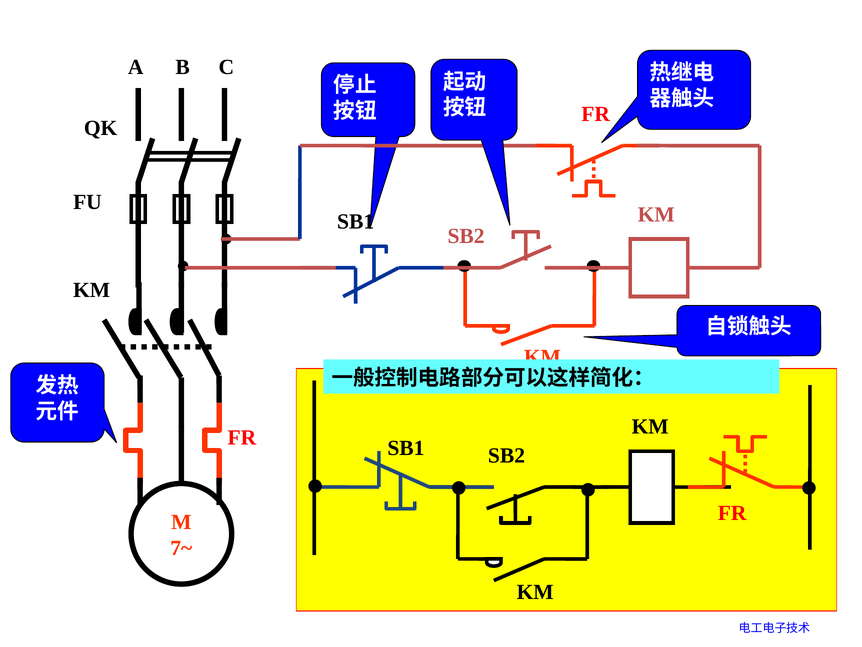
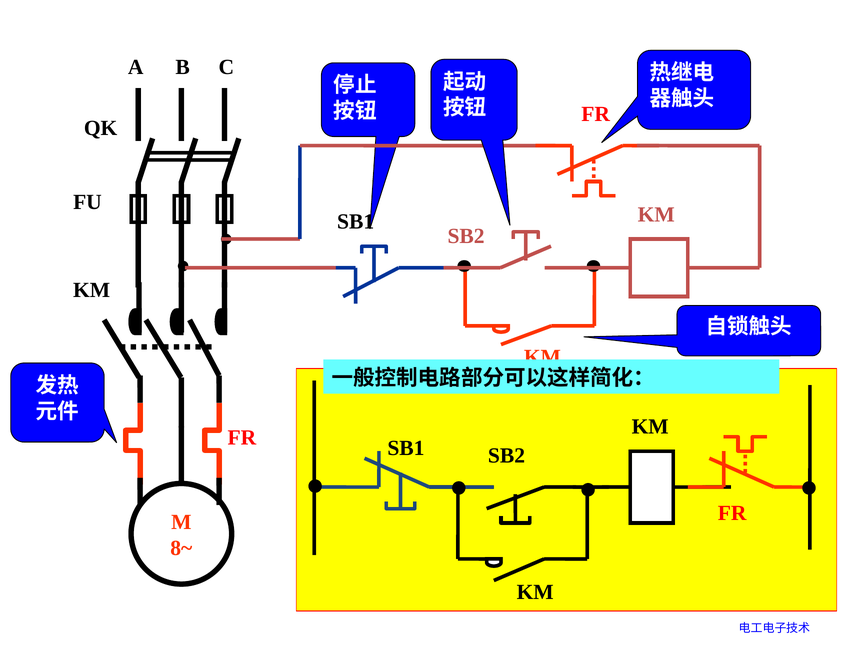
7~: 7~ -> 8~
